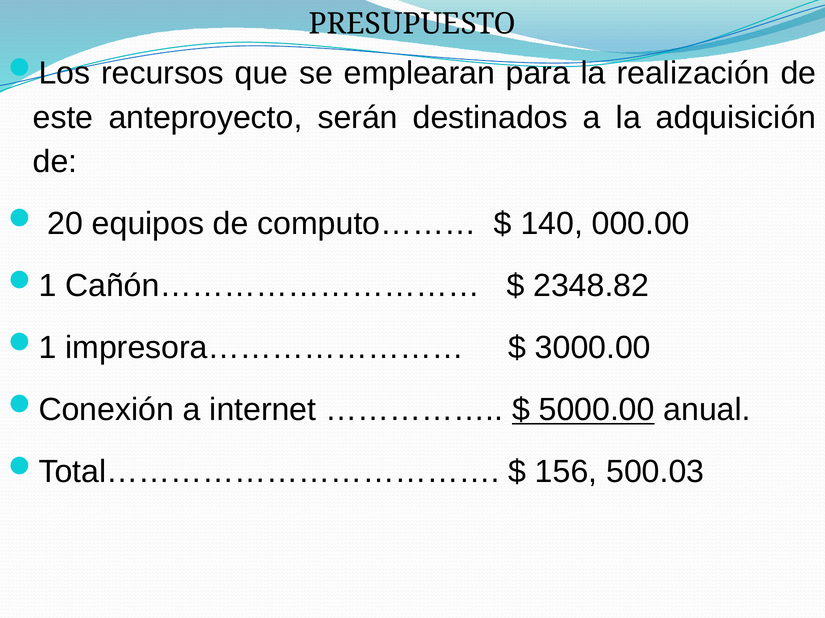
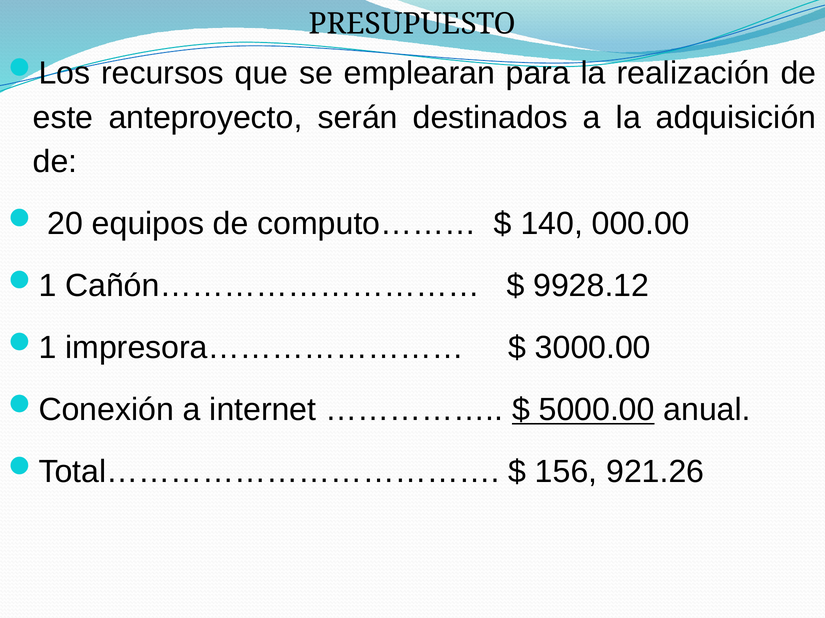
2348.82: 2348.82 -> 9928.12
500.03: 500.03 -> 921.26
